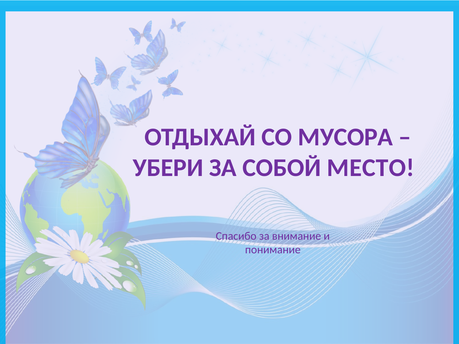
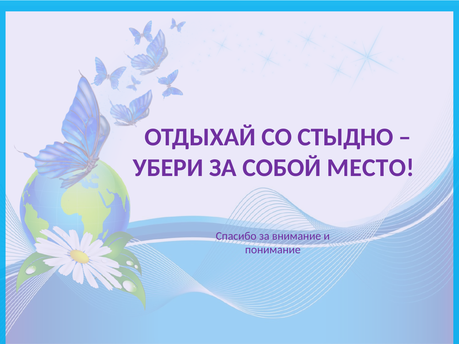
МУСОРА: МУСОРА -> СТЫДНО
